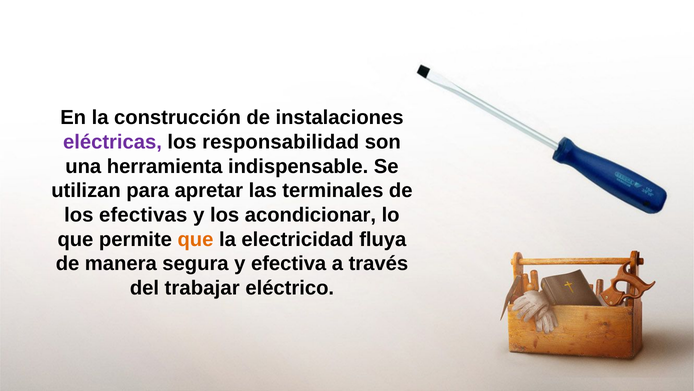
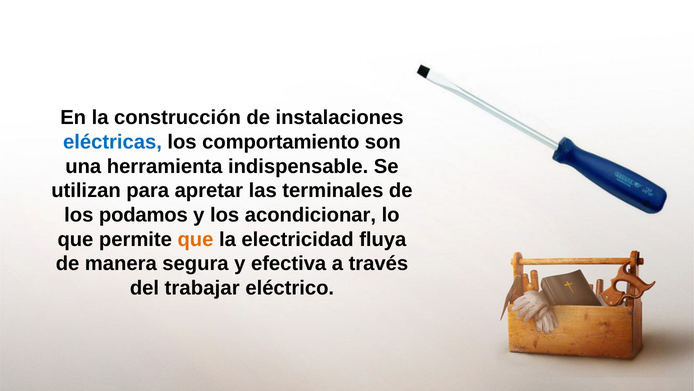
eléctricas colour: purple -> blue
responsabilidad: responsabilidad -> comportamiento
efectivas: efectivas -> podamos
